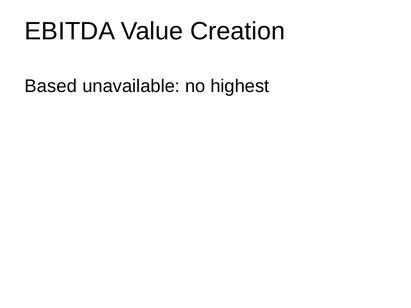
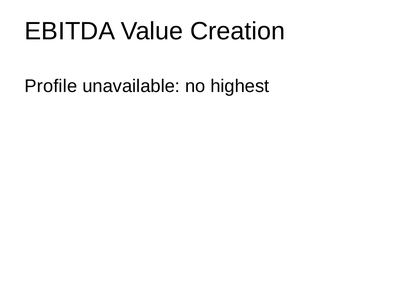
Based: Based -> Profile
